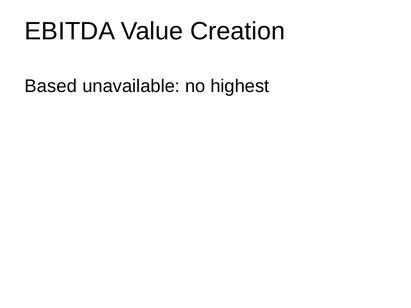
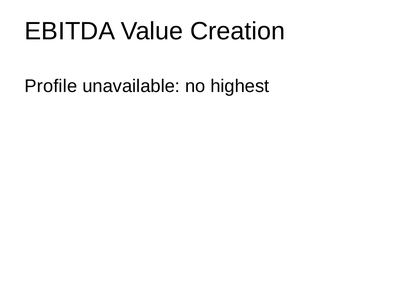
Based: Based -> Profile
